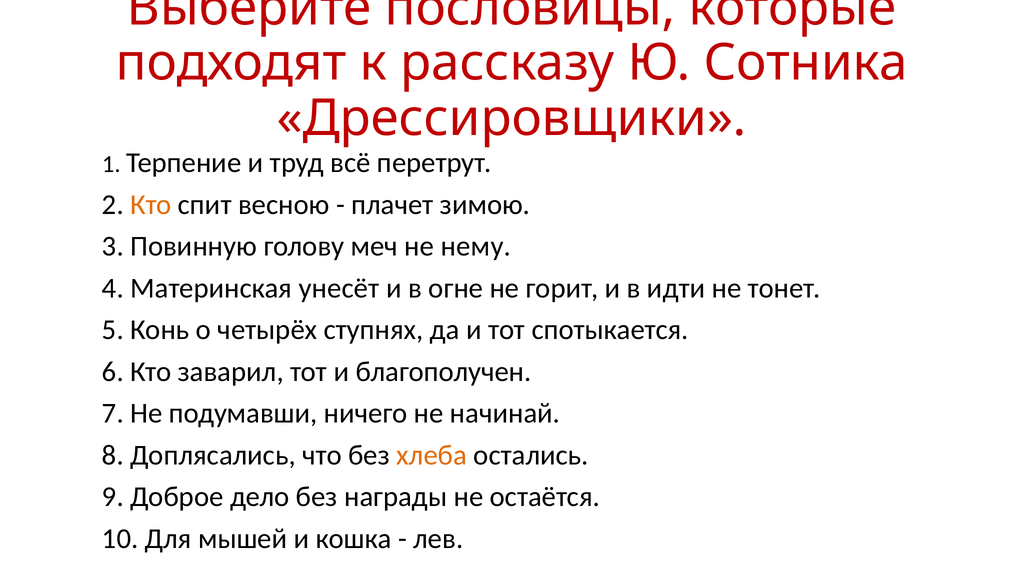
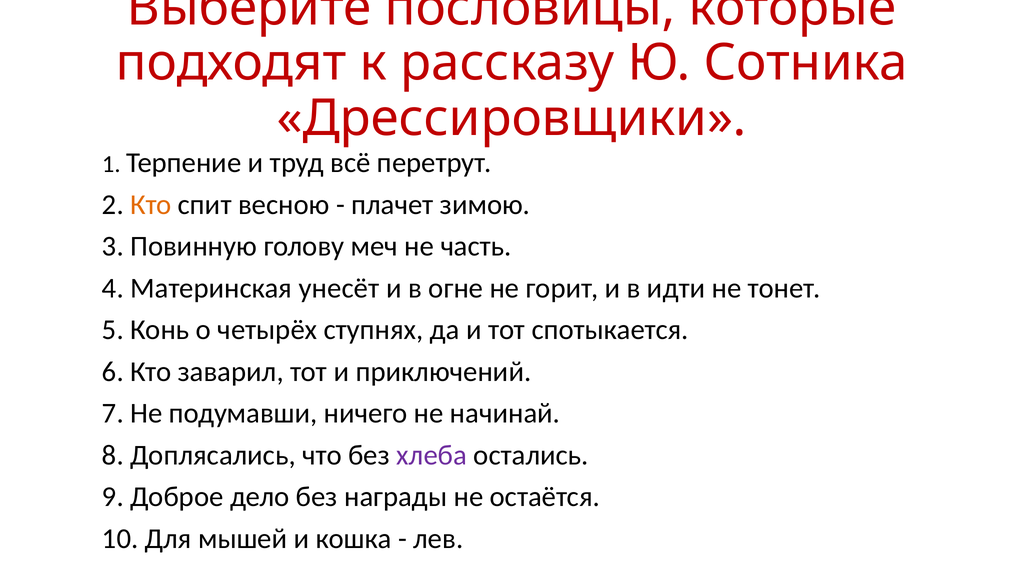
нему: нему -> часть
благополучен: благополучен -> приключений
хлеба colour: orange -> purple
